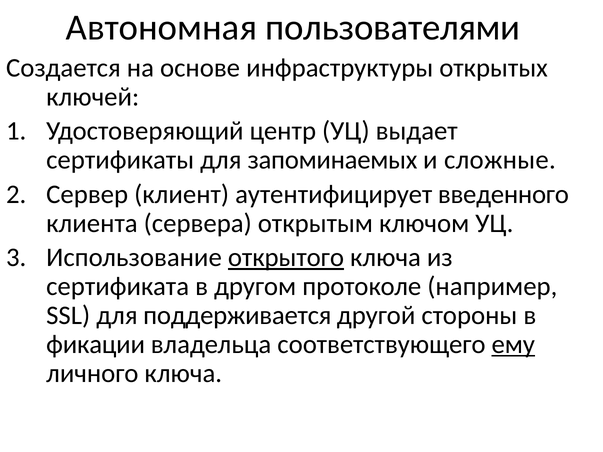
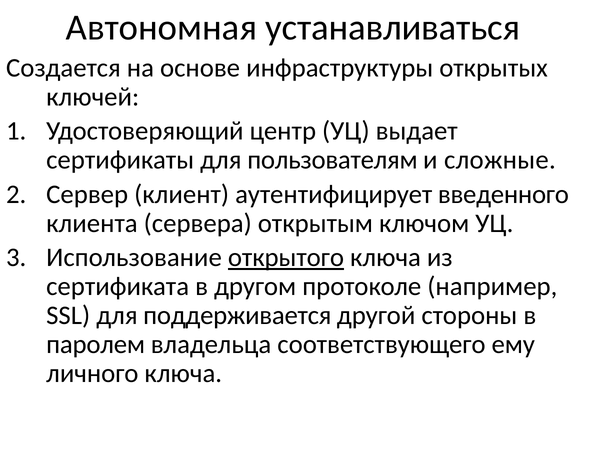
пользователями: пользователями -> устанавливаться
запоминаемых: запоминаемых -> пользователям
фикации: фикации -> паролем
ему underline: present -> none
